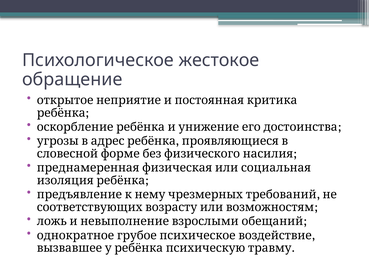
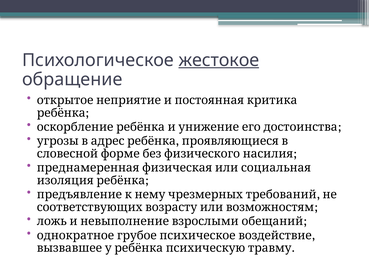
жестокое underline: none -> present
